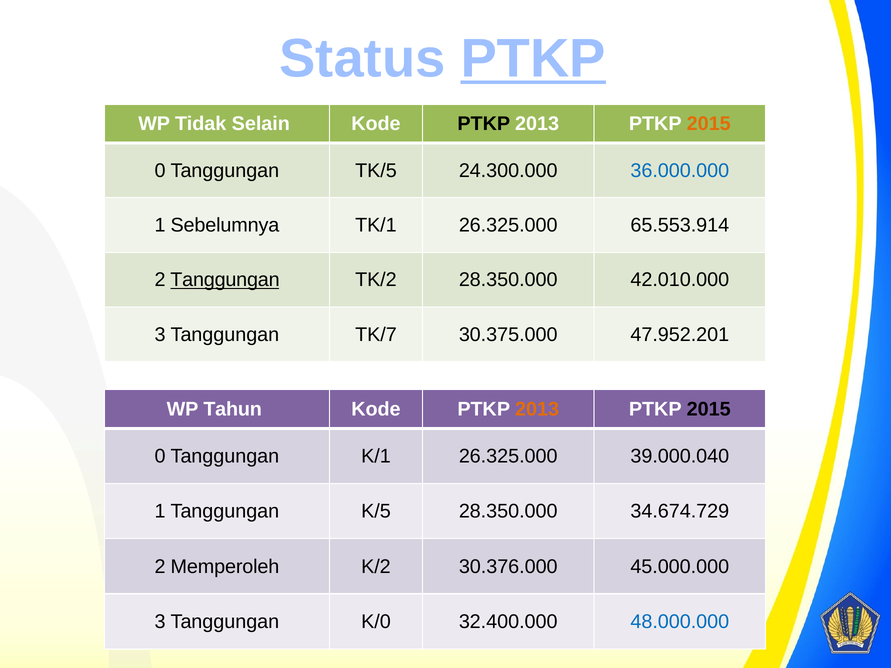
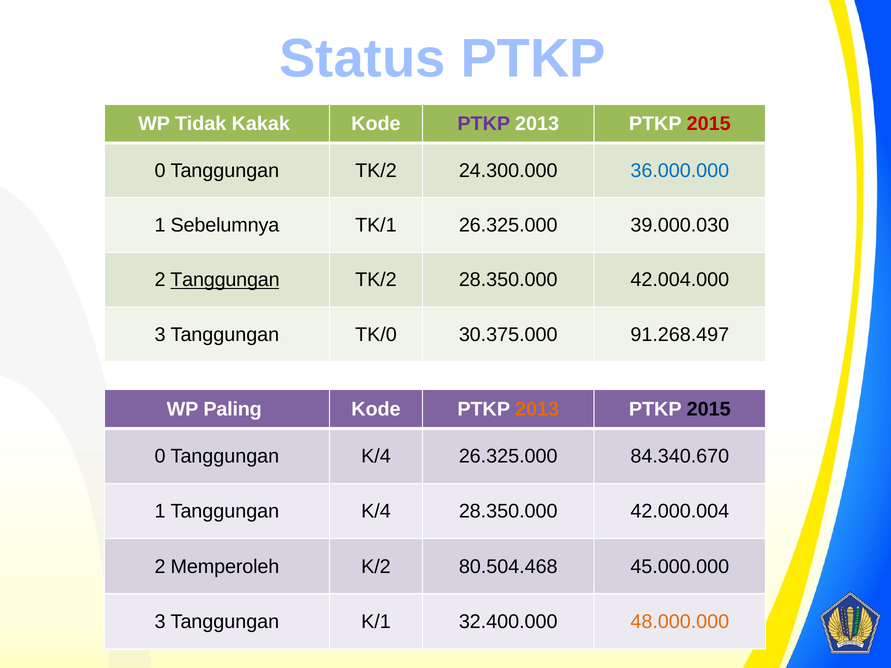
PTKP at (533, 59) underline: present -> none
Selain: Selain -> Kakak
PTKP at (484, 124) colour: black -> purple
2015 at (709, 124) colour: orange -> red
0 Tanggungan TK/5: TK/5 -> TK/2
65.553.914: 65.553.914 -> 39.000.030
42.010.000: 42.010.000 -> 42.004.000
TK/7: TK/7 -> TK/0
47.952.201: 47.952.201 -> 91.268.497
Tahun: Tahun -> Paling
0 Tanggungan K/1: K/1 -> K/4
39.000.040: 39.000.040 -> 84.340.670
1 Tanggungan K/5: K/5 -> K/4
34.674.729: 34.674.729 -> 42.000.004
30.376.000: 30.376.000 -> 80.504.468
K/0: K/0 -> K/1
48.000.000 colour: blue -> orange
